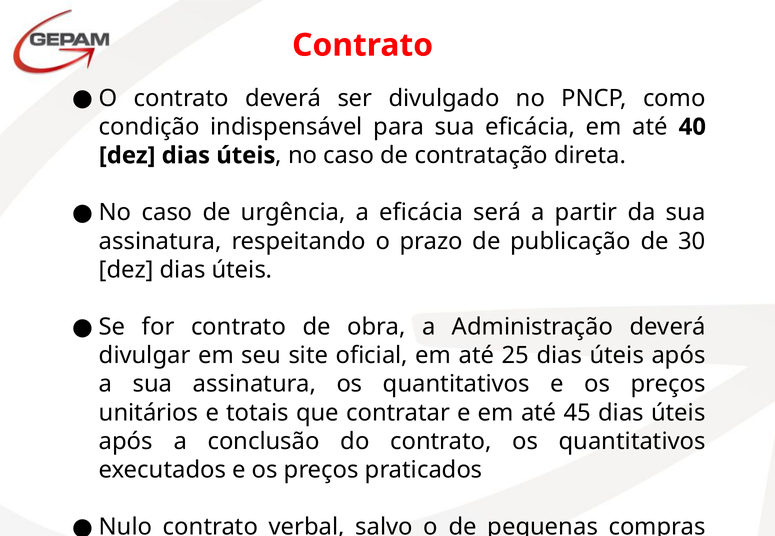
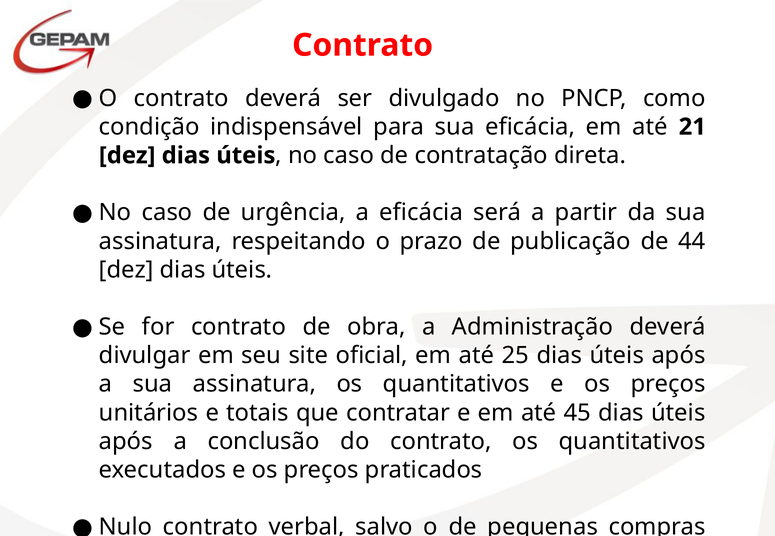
40: 40 -> 21
30: 30 -> 44
